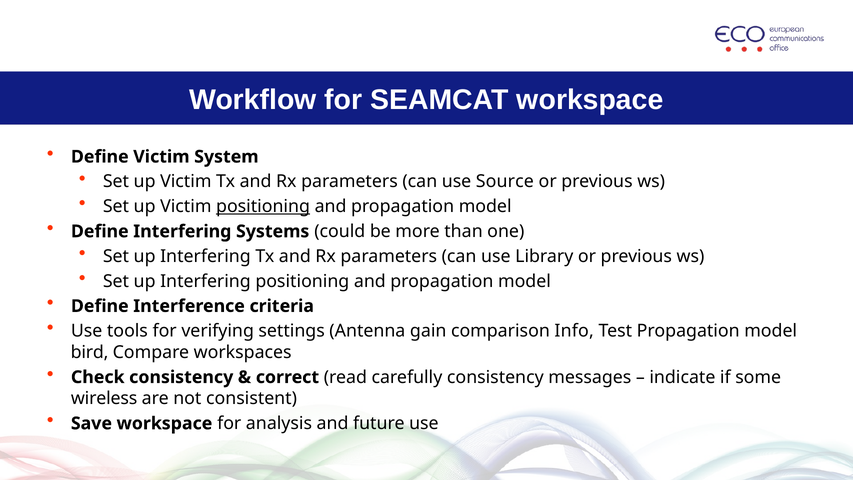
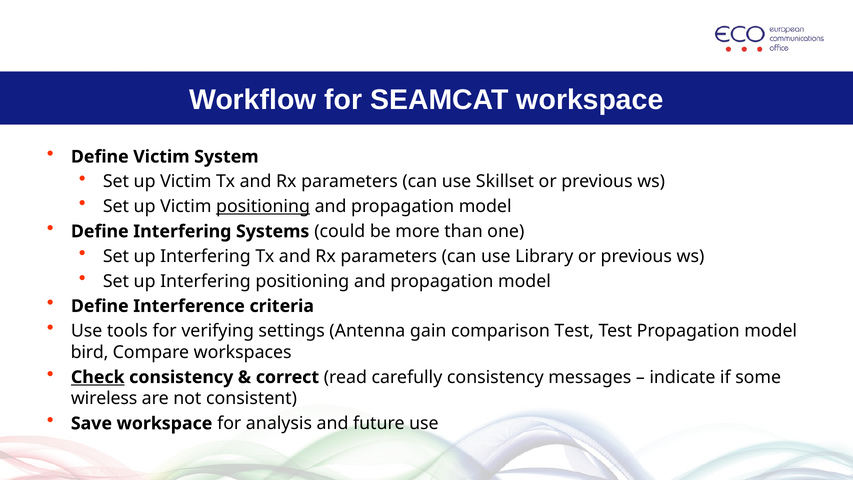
Source: Source -> Skillset
comparison Info: Info -> Test
Check underline: none -> present
